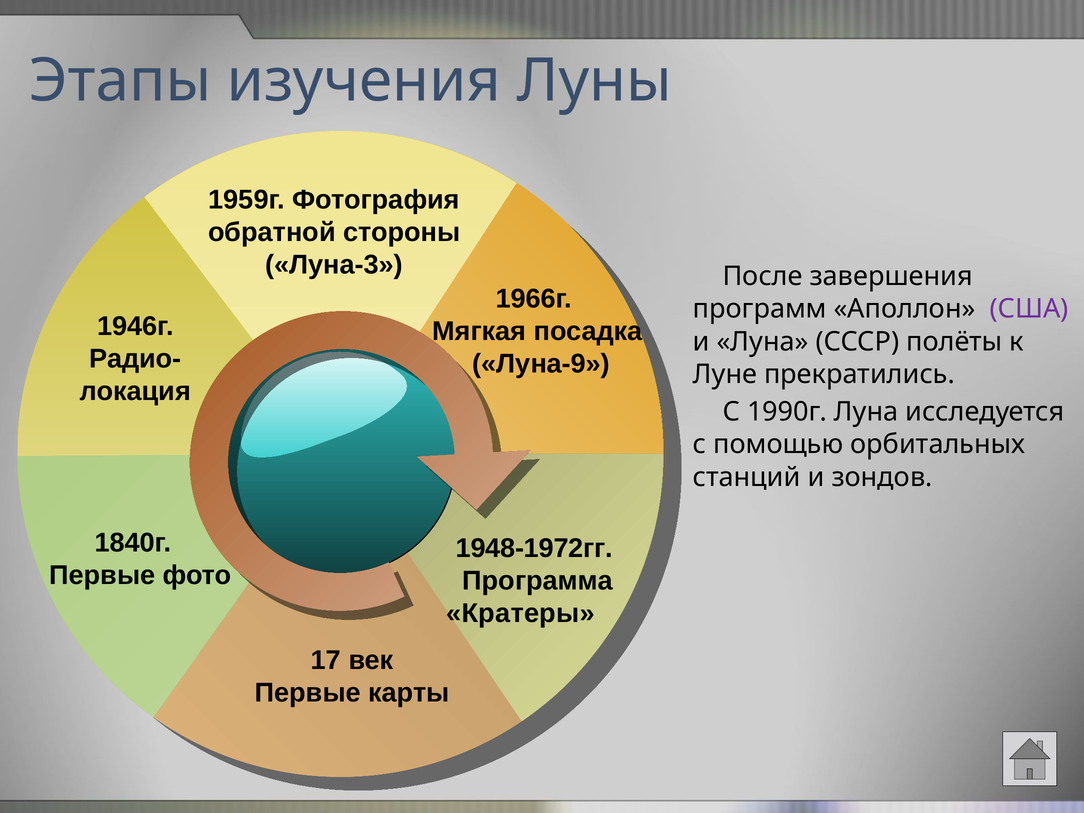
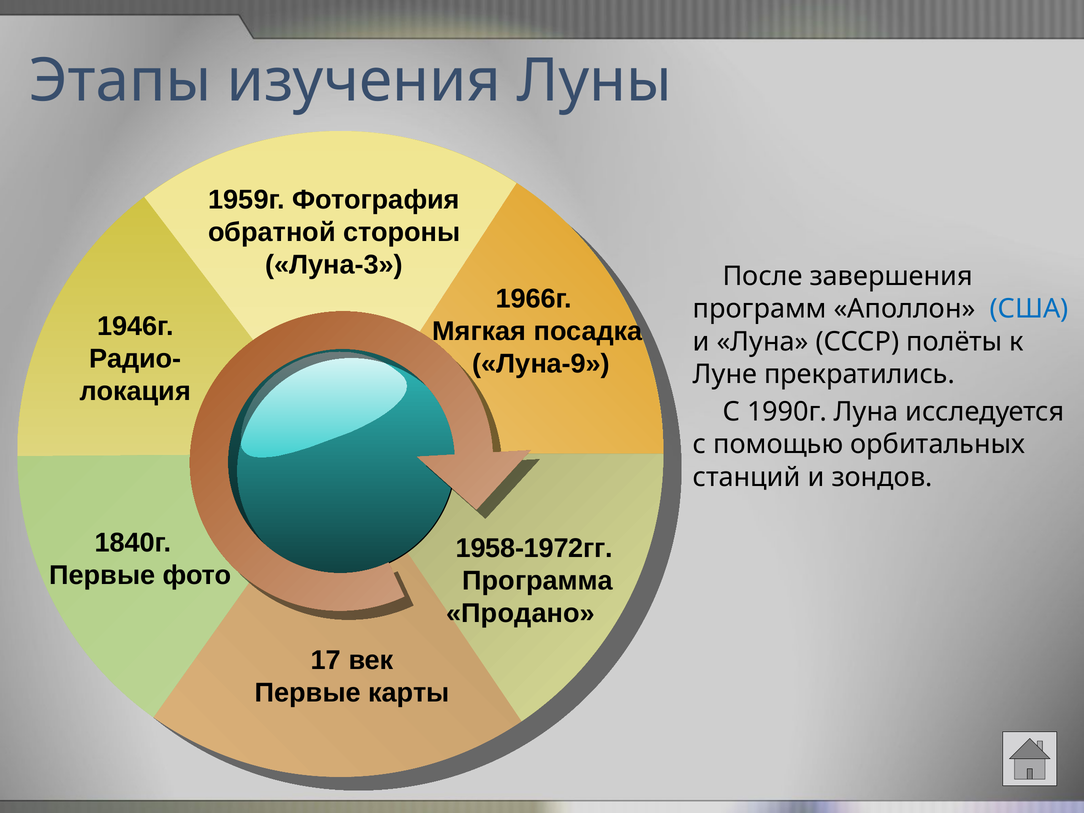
США colour: purple -> blue
1948-1972гг: 1948-1972гг -> 1958-1972гг
Кратеры: Кратеры -> Продано
